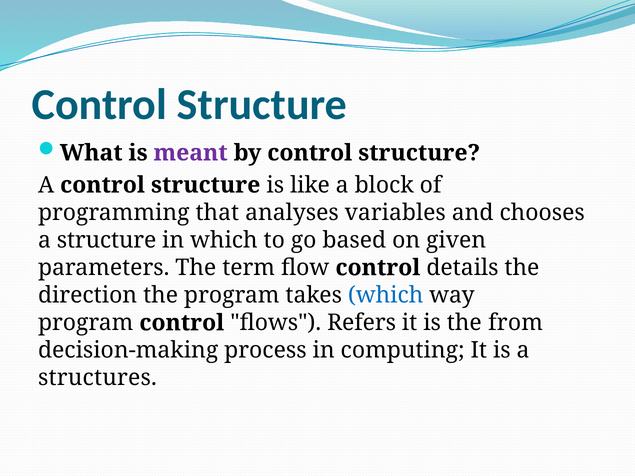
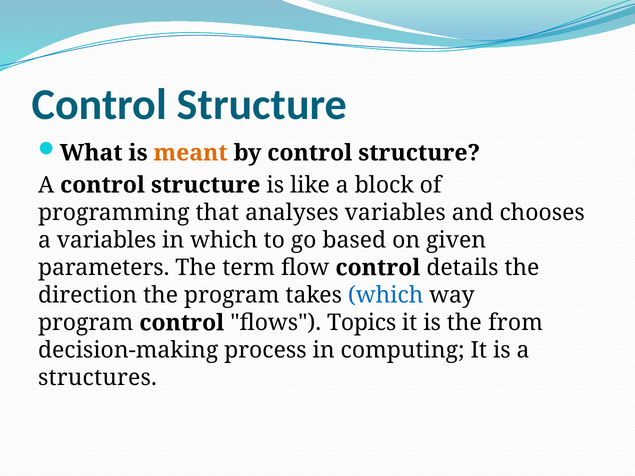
meant colour: purple -> orange
a structure: structure -> variables
Refers: Refers -> Topics
